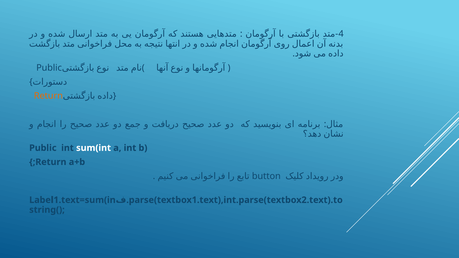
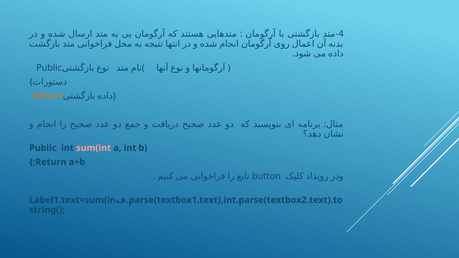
sum(int colour: white -> pink
